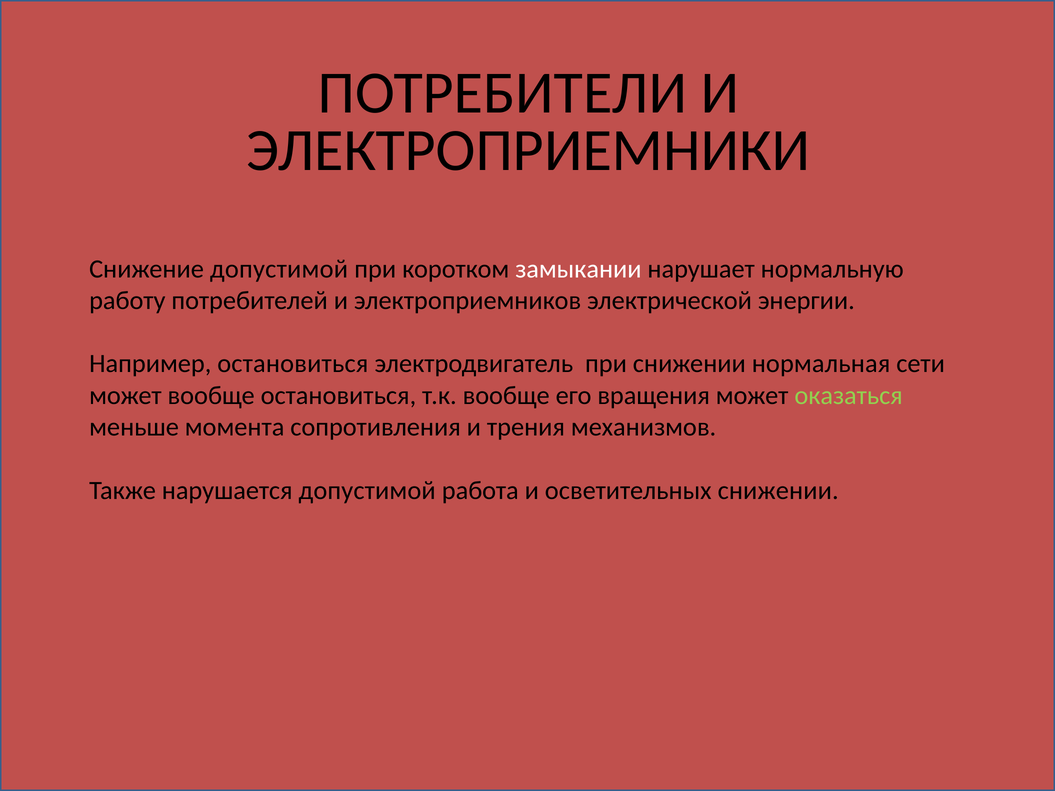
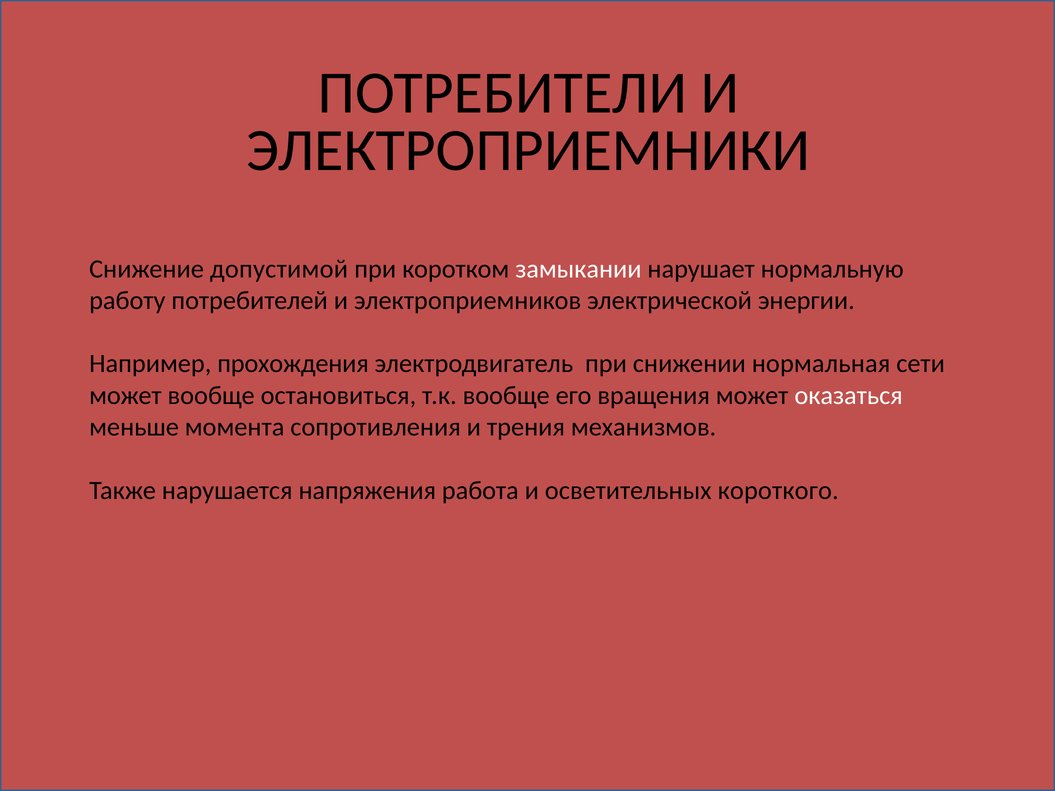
Например остановиться: остановиться -> прохождения
оказаться colour: light green -> white
нарушается допустимой: допустимой -> напряжения
осветительных снижении: снижении -> короткого
